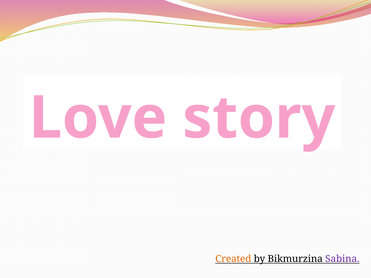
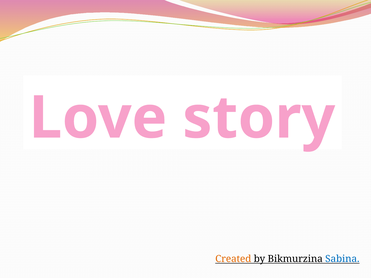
Sabina colour: purple -> blue
